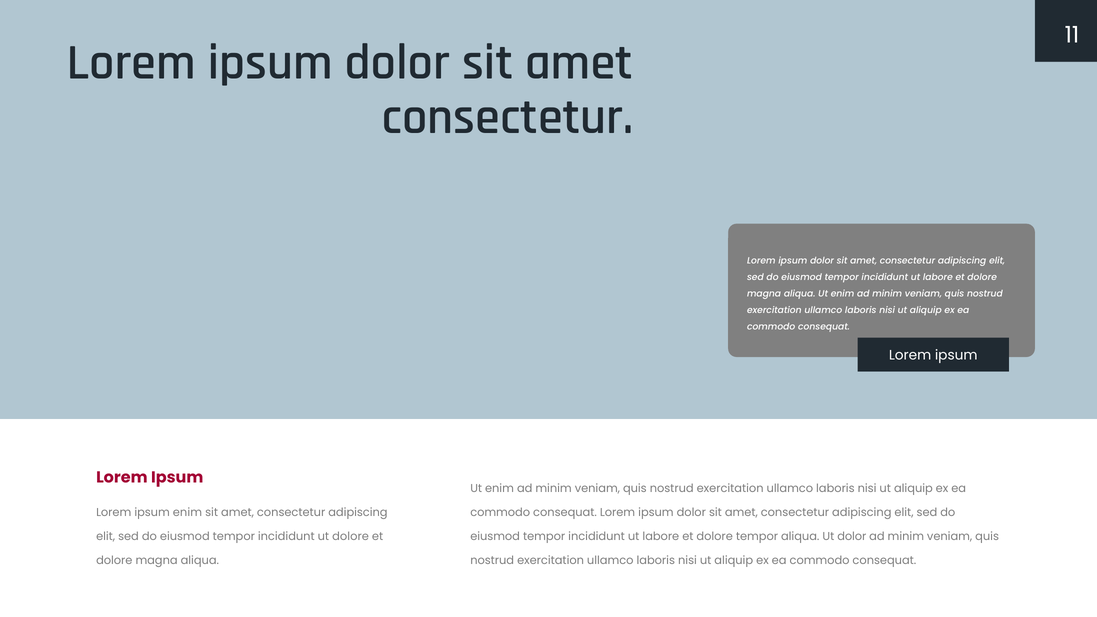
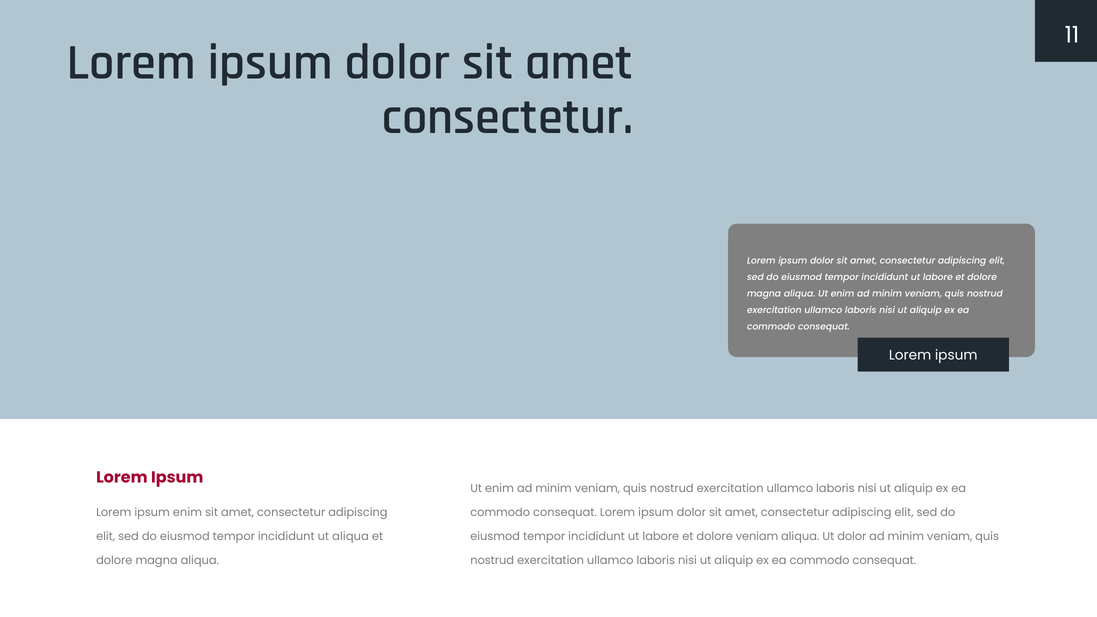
dolore tempor: tempor -> veniam
ut dolore: dolore -> aliqua
